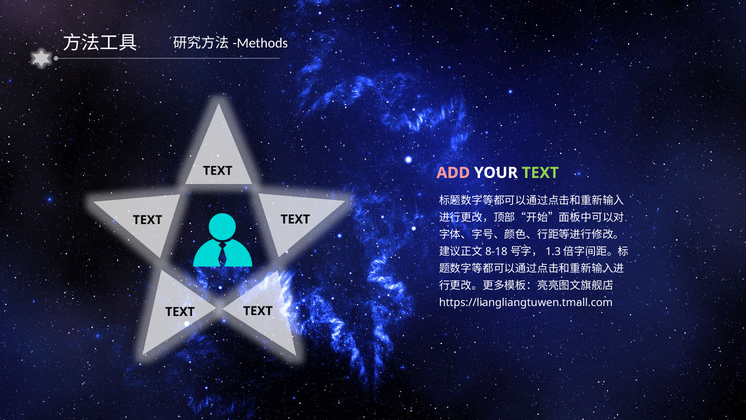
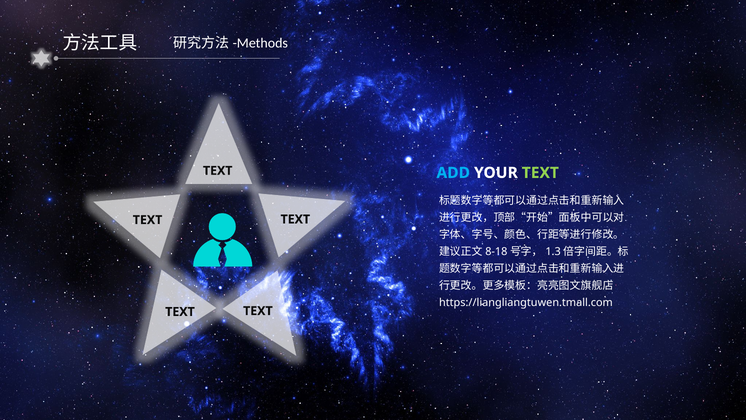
ADD colour: pink -> light blue
